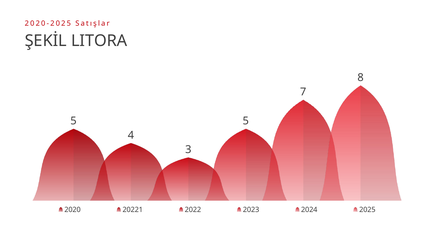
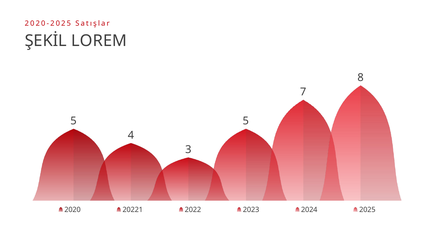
LITORA: LITORA -> LOREM
